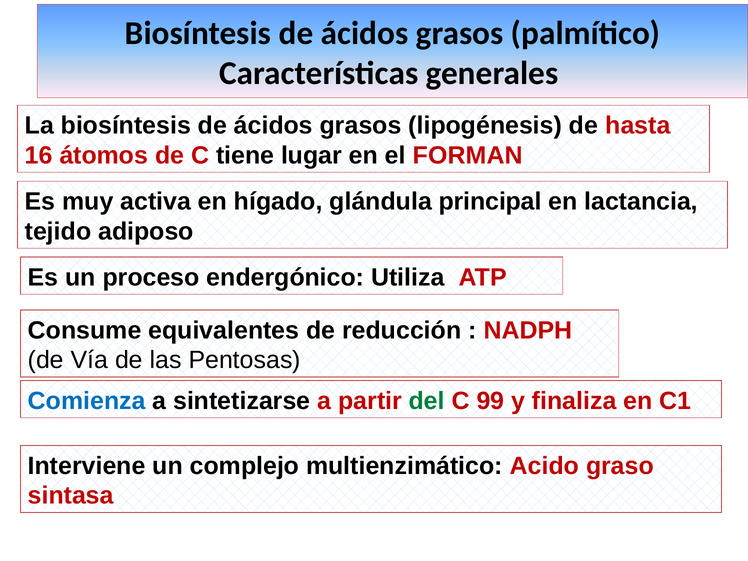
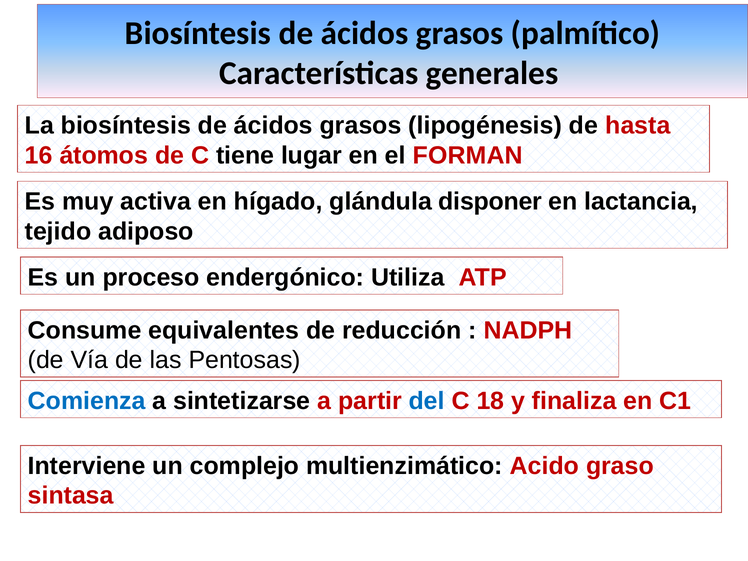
principal: principal -> disponer
del colour: green -> blue
99: 99 -> 18
